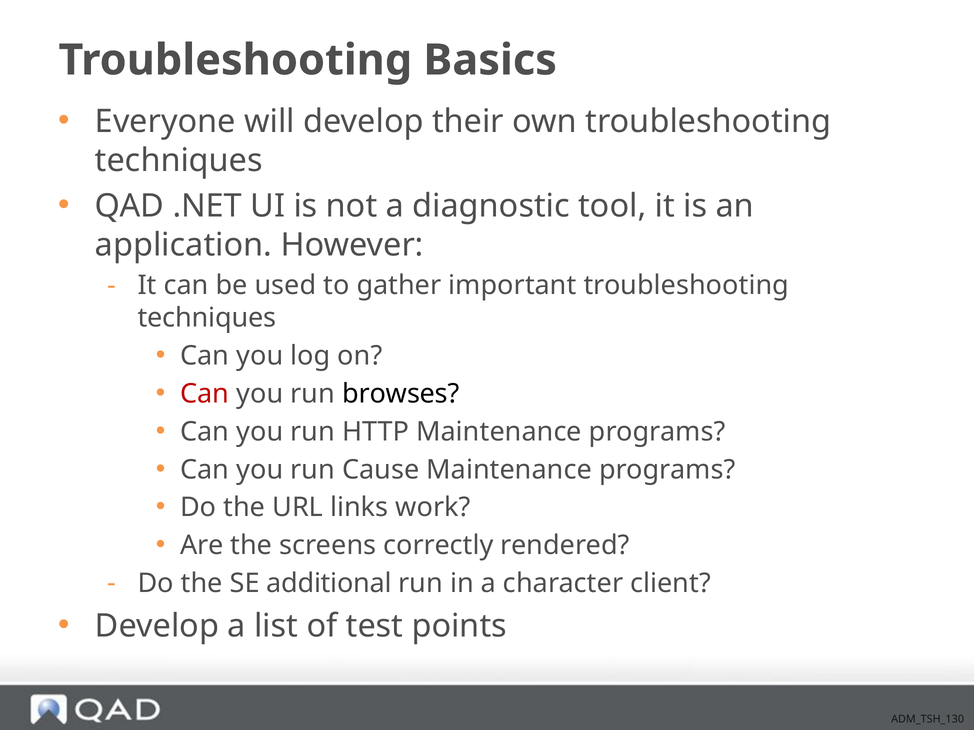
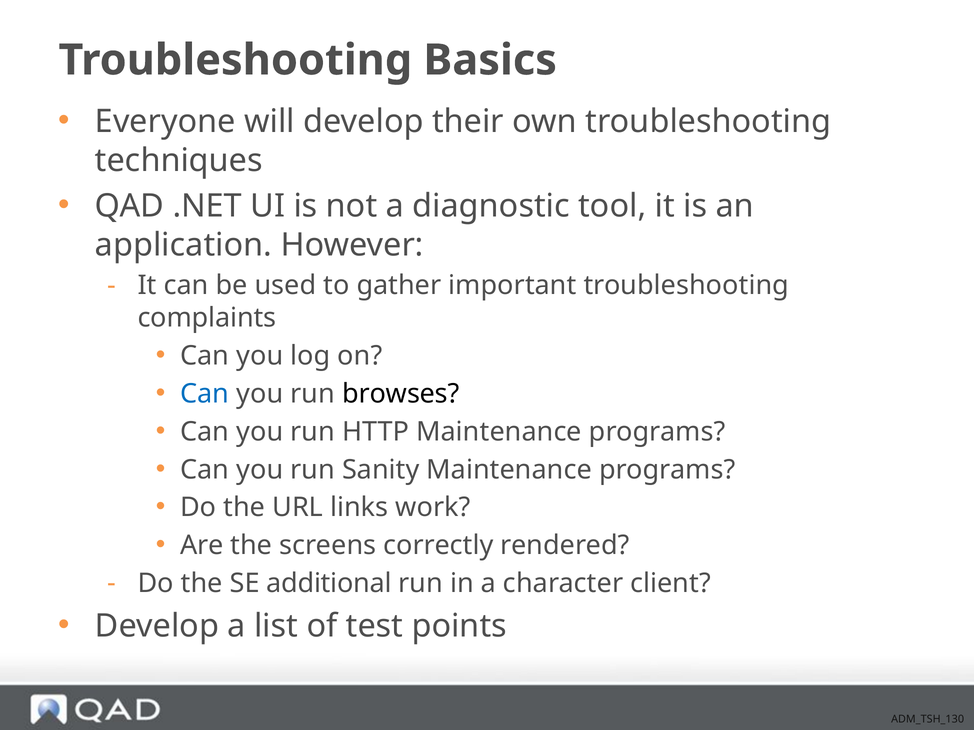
techniques at (207, 318): techniques -> complaints
Can at (205, 394) colour: red -> blue
Cause: Cause -> Sanity
